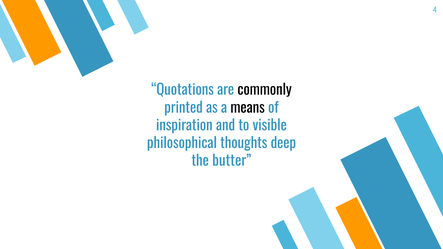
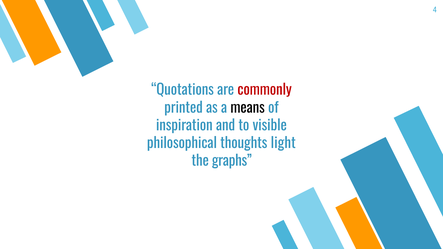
commonly colour: black -> red
deep: deep -> light
butter: butter -> graphs
